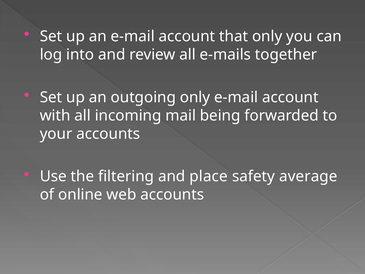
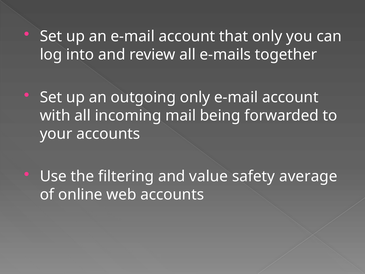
place: place -> value
